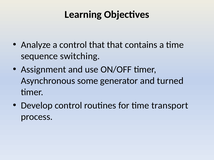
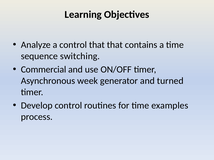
Assignment: Assignment -> Commercial
some: some -> week
transport: transport -> examples
